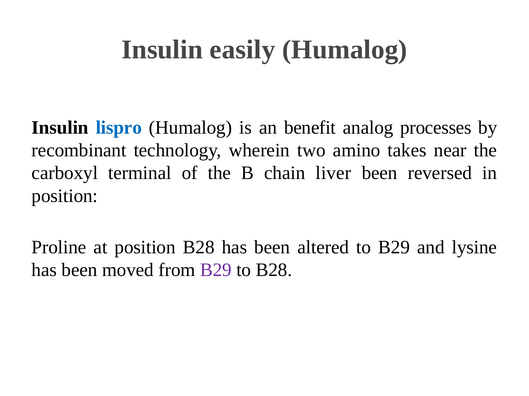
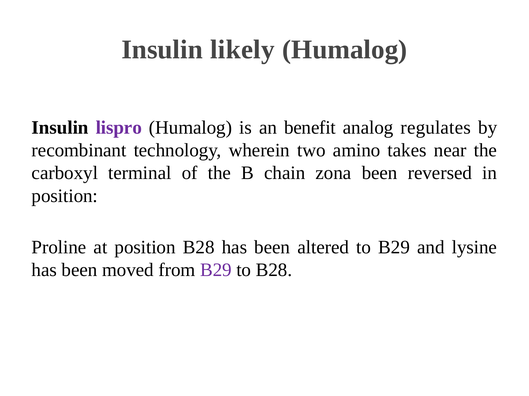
easily: easily -> likely
lispro colour: blue -> purple
processes: processes -> regulates
liver: liver -> zona
